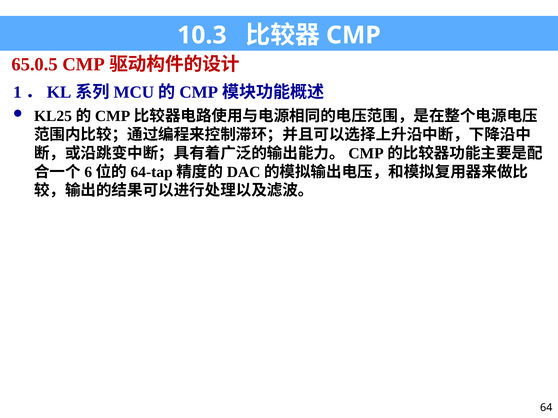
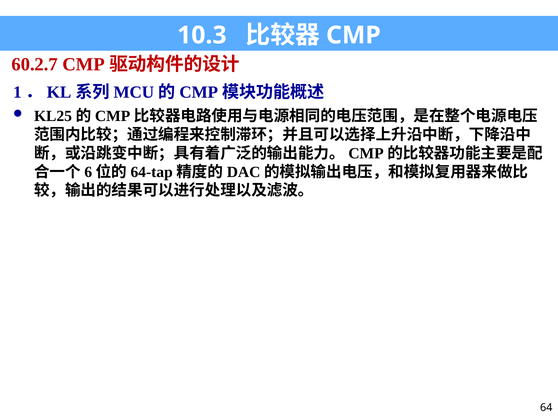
65.0.5: 65.0.5 -> 60.2.7
